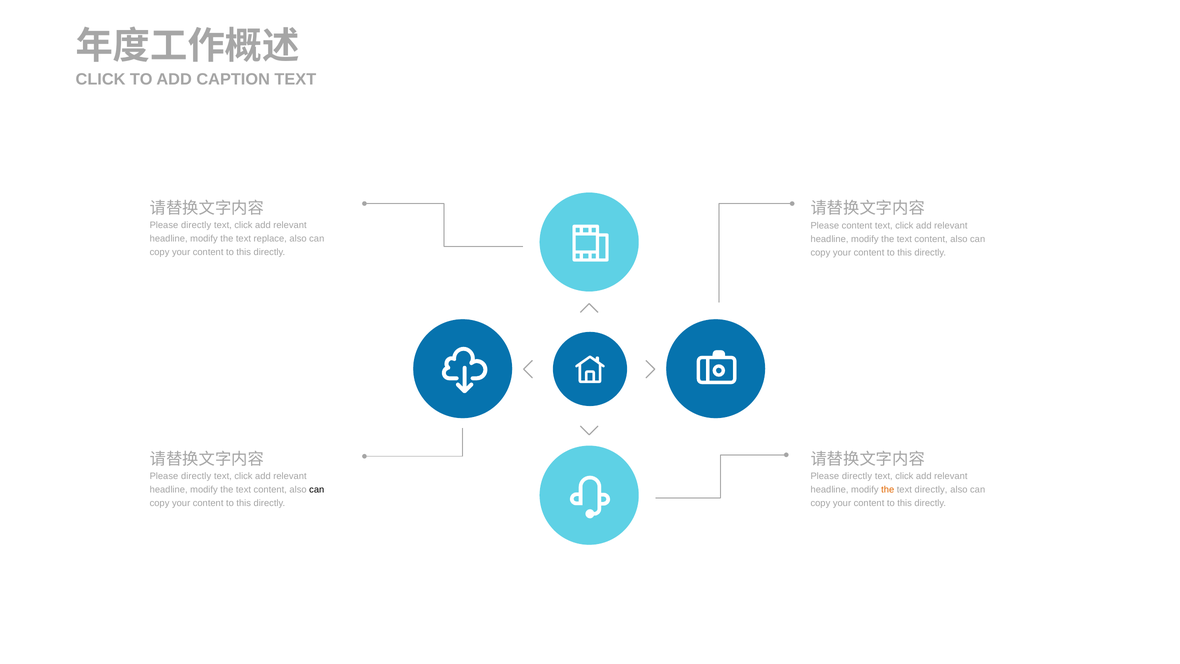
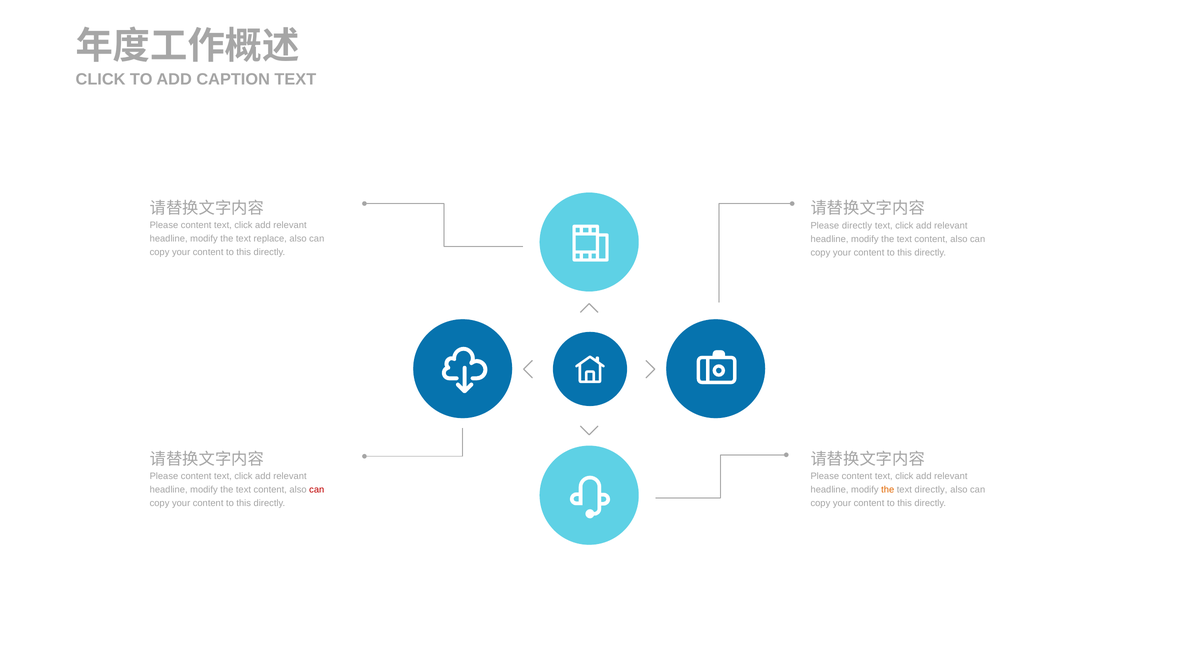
directly at (196, 225): directly -> content
Please content: content -> directly
directly at (196, 476): directly -> content
directly at (857, 476): directly -> content
can at (317, 490) colour: black -> red
